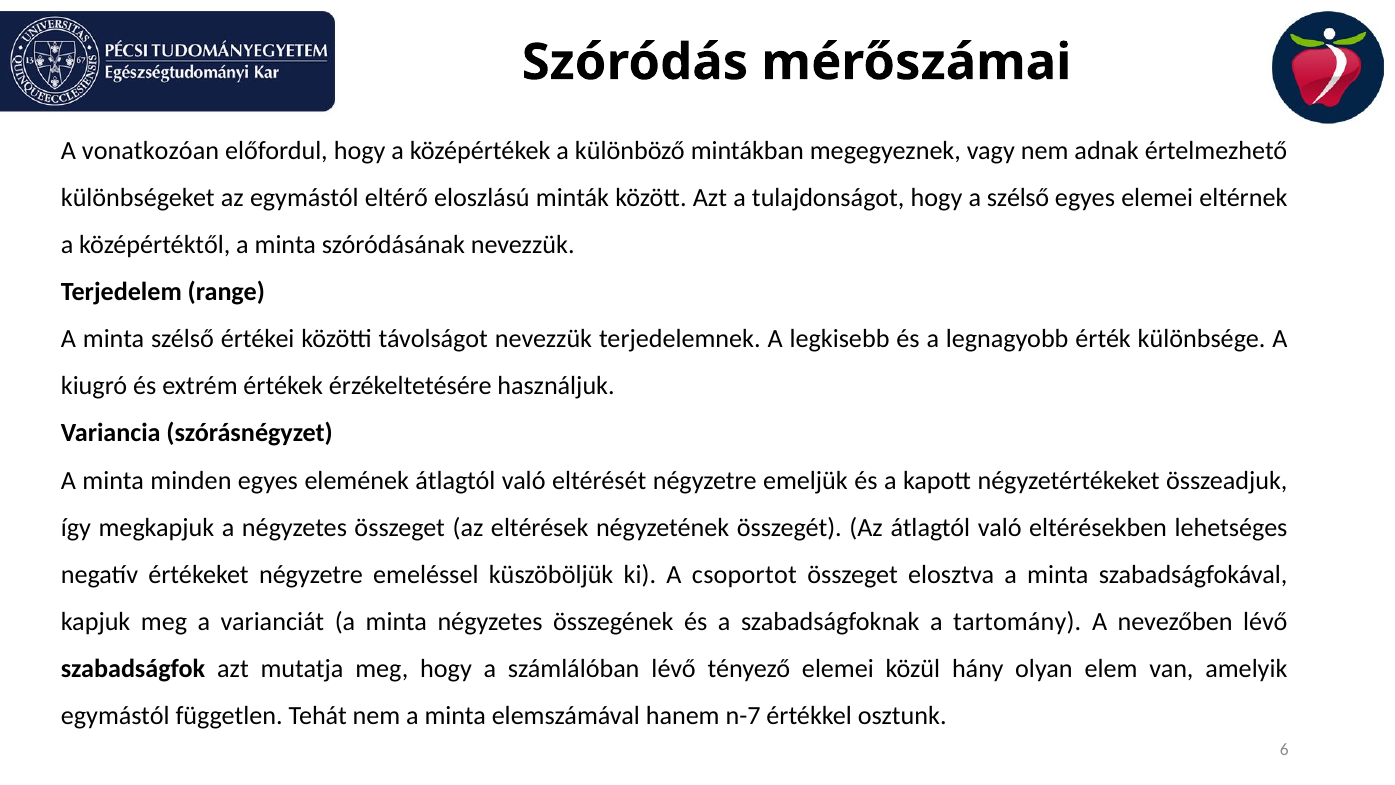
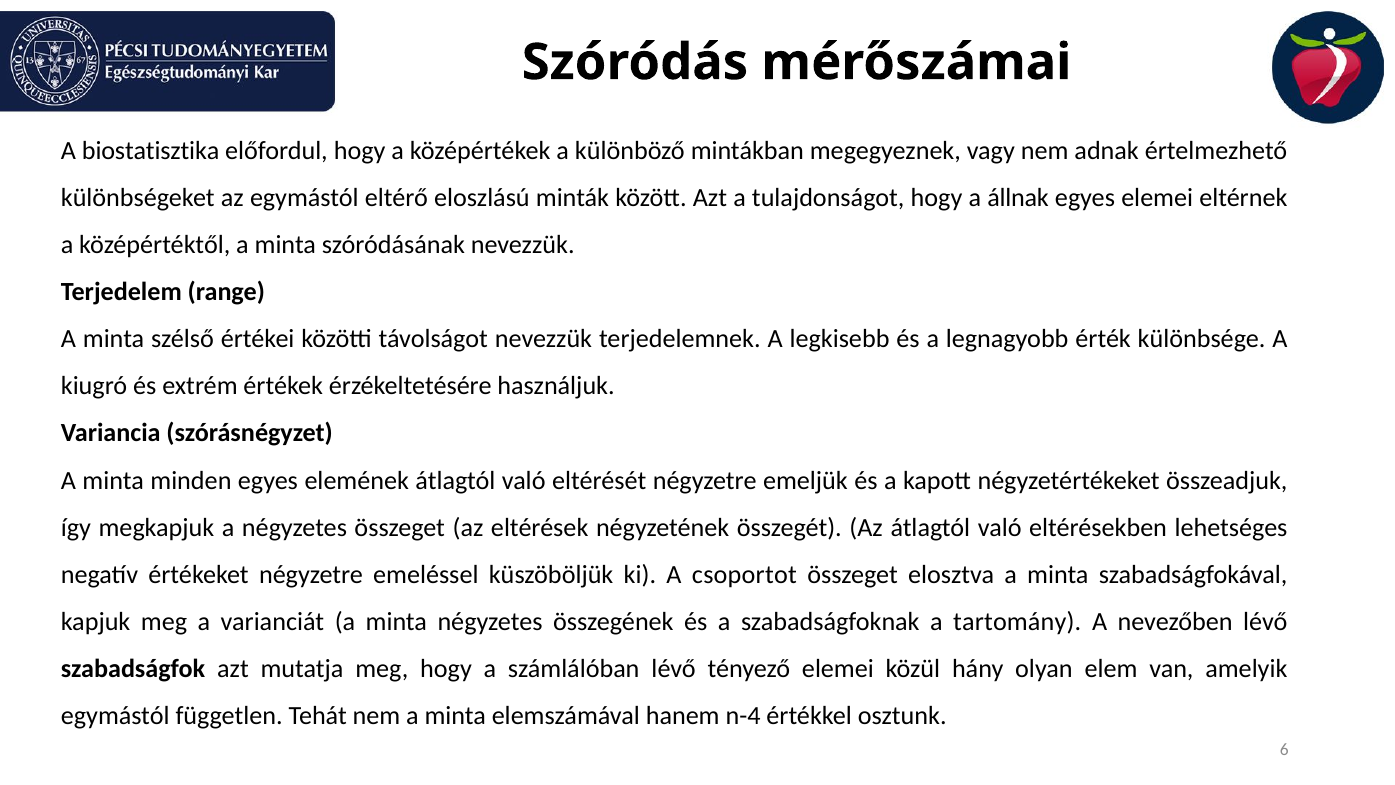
vonatkozóan: vonatkozóan -> biostatisztika
a szélső: szélső -> állnak
n-7: n-7 -> n-4
